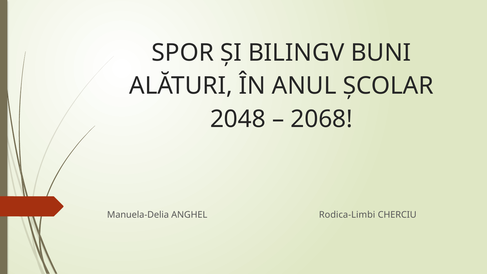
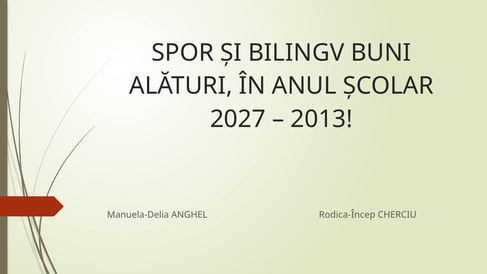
2048: 2048 -> 2027
2068: 2068 -> 2013
Rodica-Limbi: Rodica-Limbi -> Rodica-Încep
